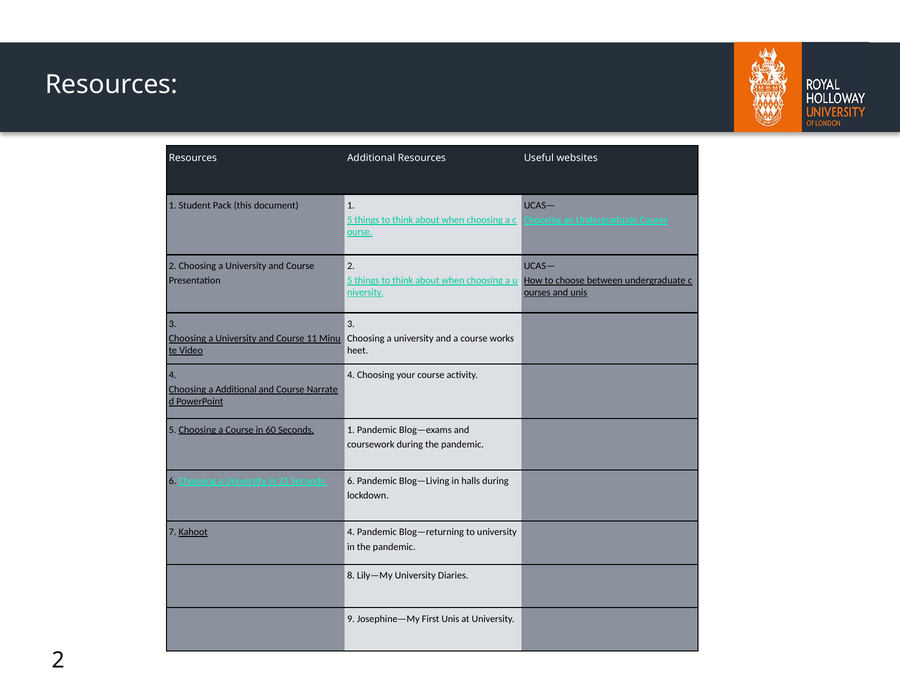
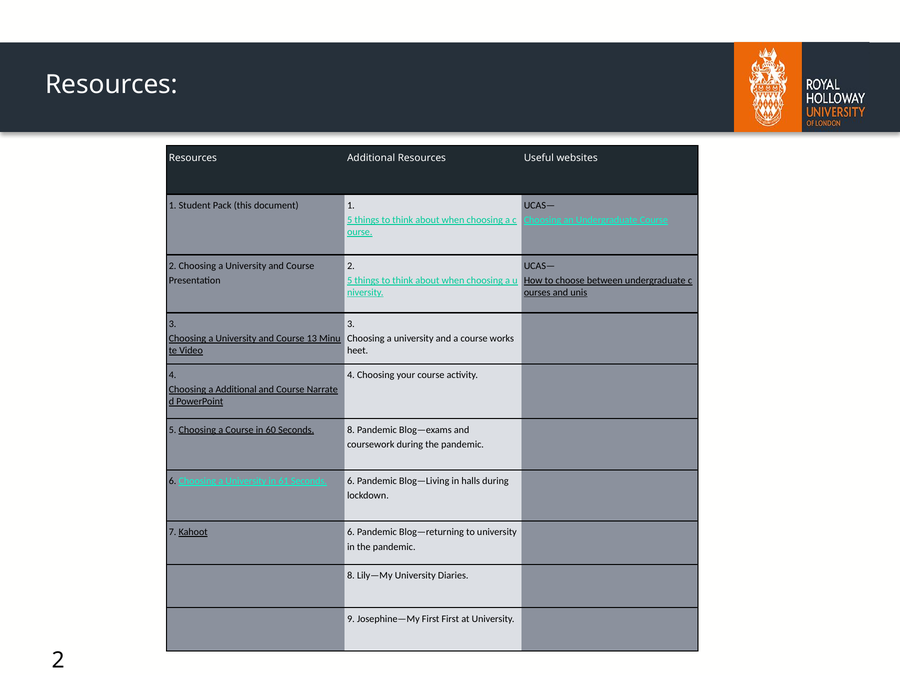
11: 11 -> 13
Seconds 1: 1 -> 8
21: 21 -> 61
Kahoot 4: 4 -> 6
First Unis: Unis -> First
